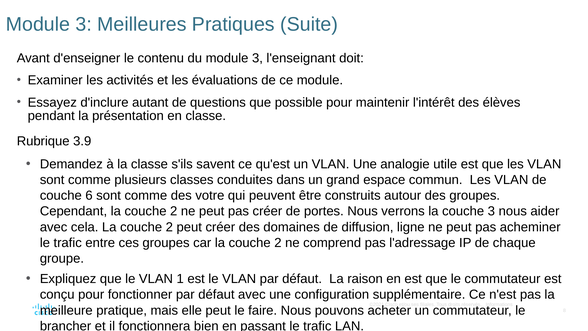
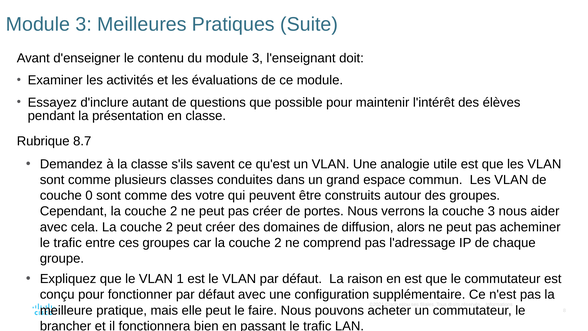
3.9: 3.9 -> 8.7
6: 6 -> 0
ligne: ligne -> alors
